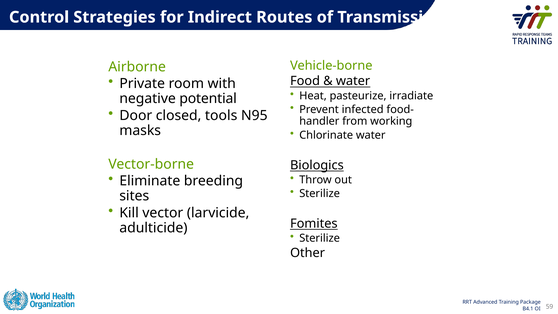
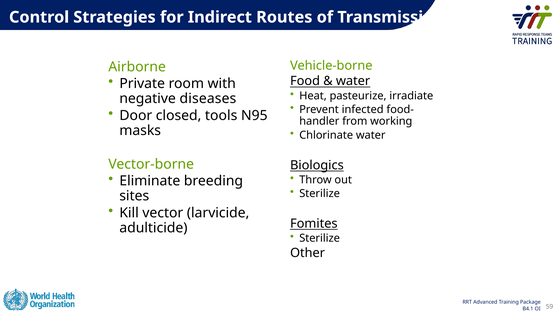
potential: potential -> diseases
